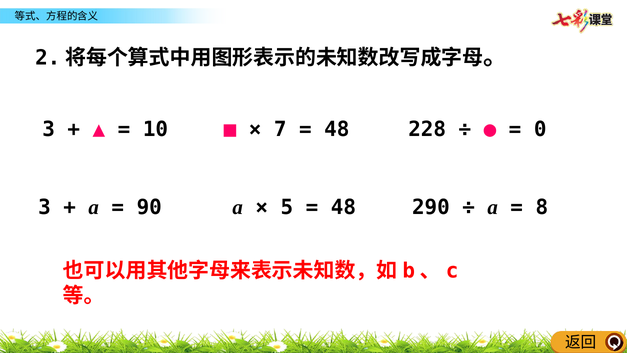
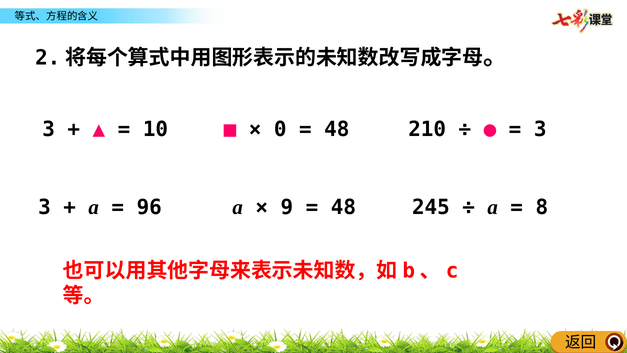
7: 7 -> 0
228: 228 -> 210
0 at (540, 129): 0 -> 3
90: 90 -> 96
5: 5 -> 9
290: 290 -> 245
